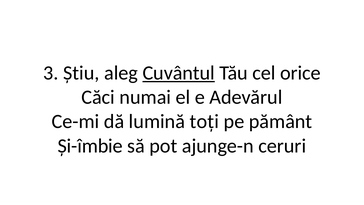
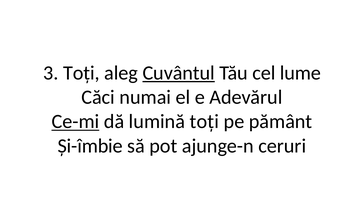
3 Știu: Știu -> Toți
orice: orice -> lume
Ce-mi underline: none -> present
